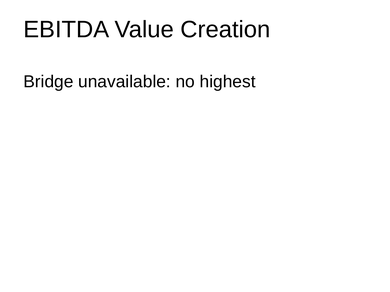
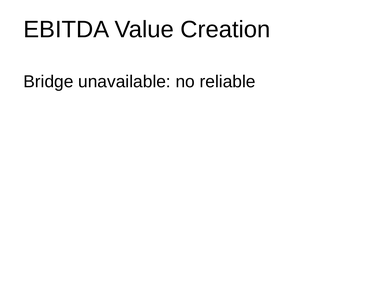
highest: highest -> reliable
